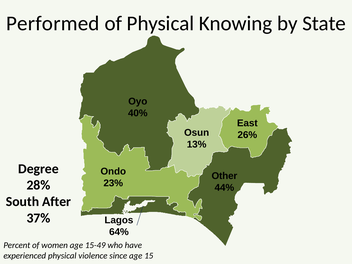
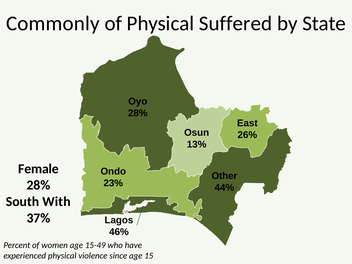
Performed: Performed -> Commonly
Knowing: Knowing -> Suffered
40% at (138, 113): 40% -> 28%
Degree: Degree -> Female
After: After -> With
64%: 64% -> 46%
